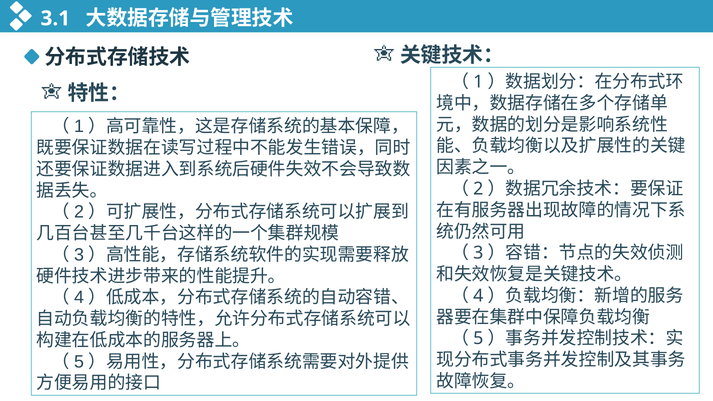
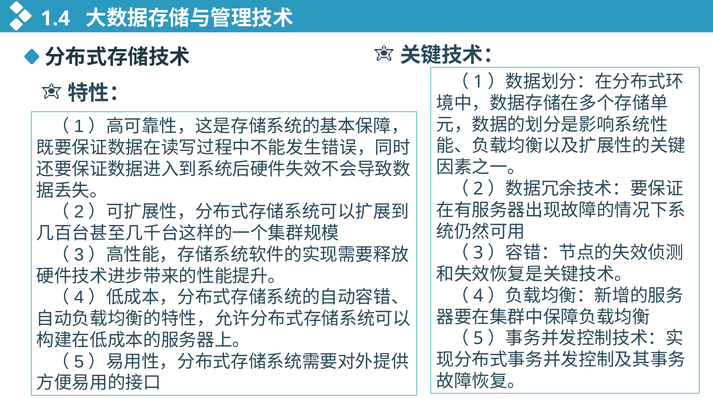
3.1: 3.1 -> 1.4
